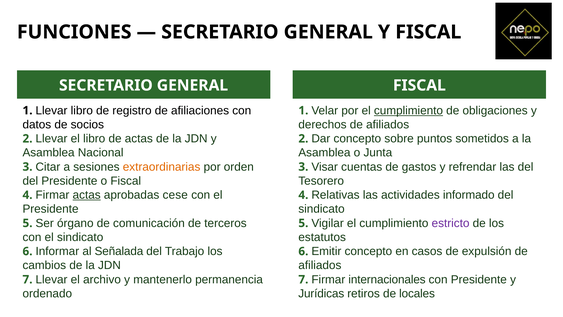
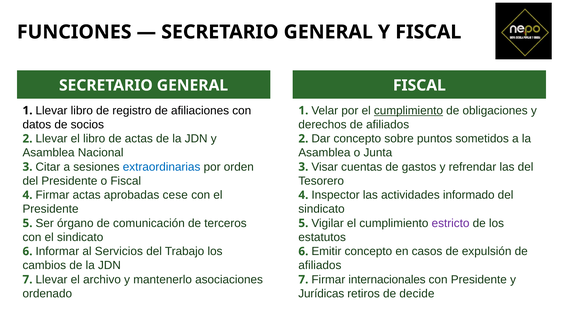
extraordinarias colour: orange -> blue
actas at (87, 195) underline: present -> none
Relativas: Relativas -> Inspector
Señalada: Señalada -> Servicios
permanencia: permanencia -> asociaciones
locales: locales -> decide
